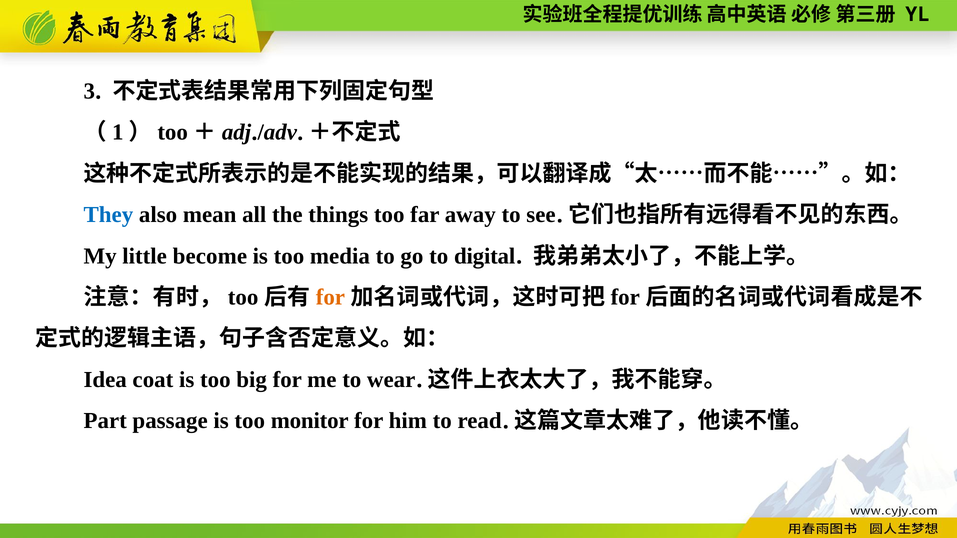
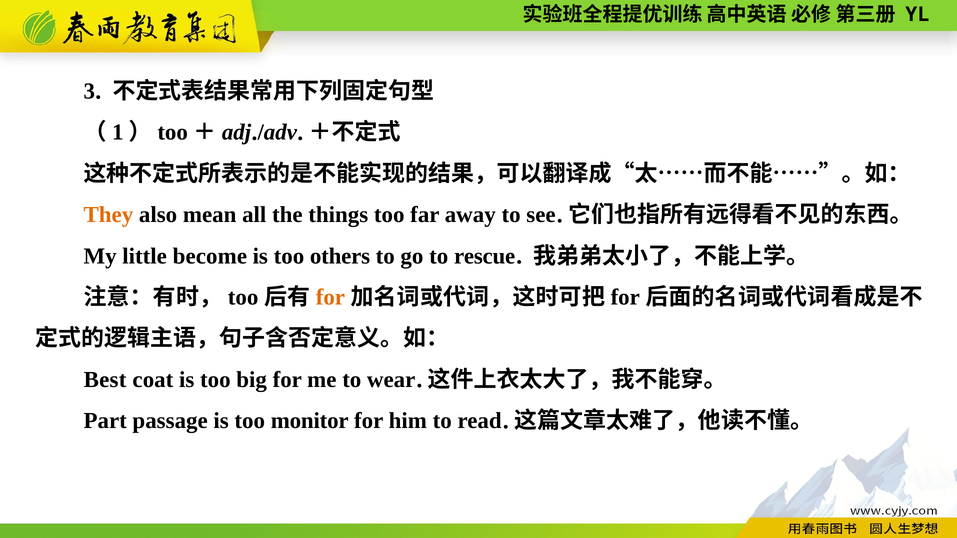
They colour: blue -> orange
media: media -> others
digital: digital -> rescue
Idea: Idea -> Best
